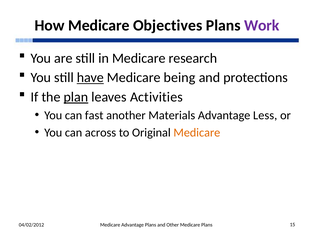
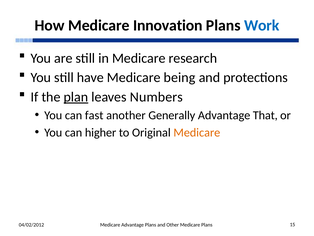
Objectives: Objectives -> Innovation
Work colour: purple -> blue
have underline: present -> none
Activities: Activities -> Numbers
Materials: Materials -> Generally
Less: Less -> That
across: across -> higher
